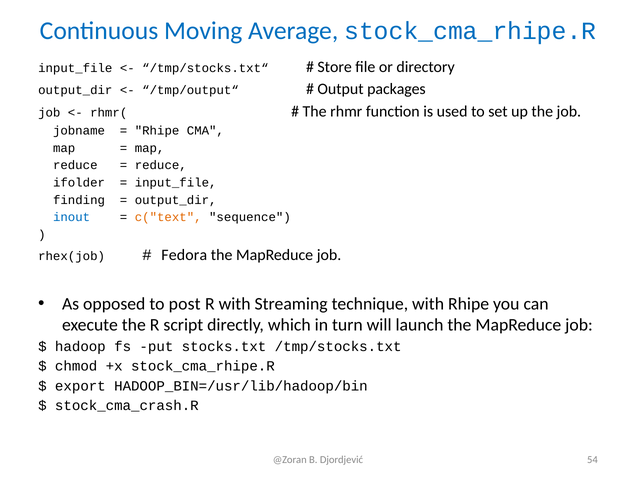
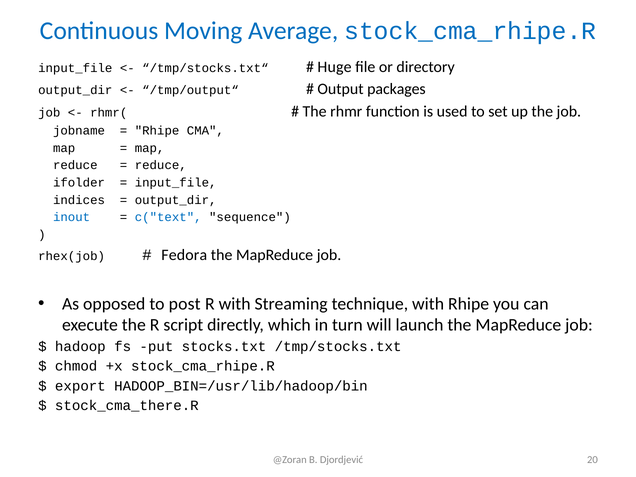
Store: Store -> Huge
finding: finding -> indices
c("text colour: orange -> blue
stock_cma_crash.R: stock_cma_crash.R -> stock_cma_there.R
54: 54 -> 20
